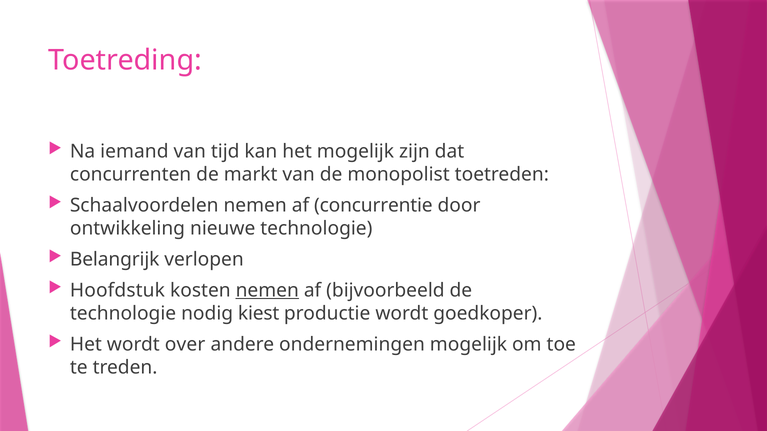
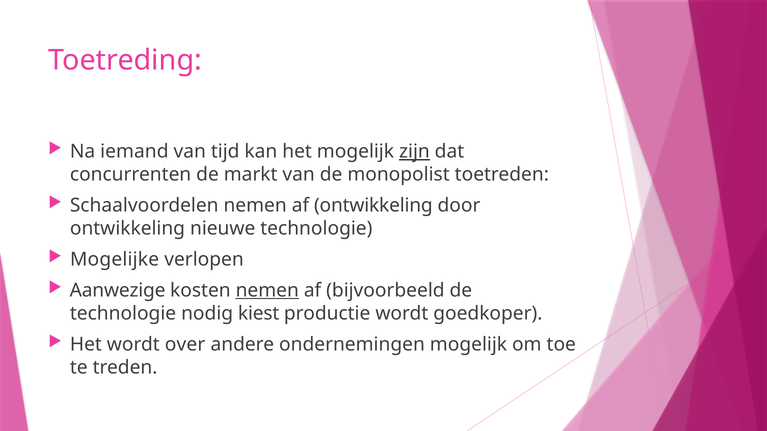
zijn underline: none -> present
af concurrentie: concurrentie -> ontwikkeling
Belangrijk: Belangrijk -> Mogelijke
Hoofdstuk: Hoofdstuk -> Aanwezige
